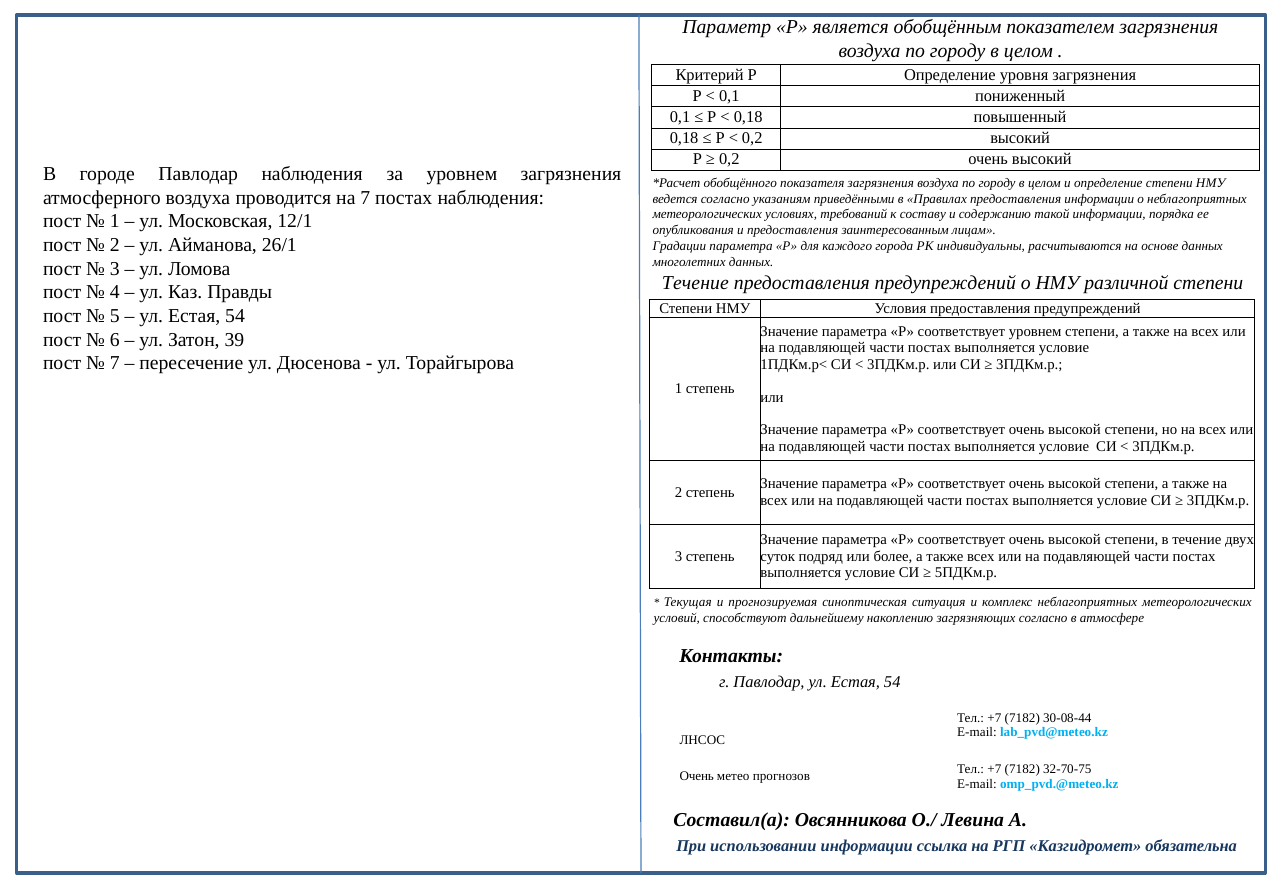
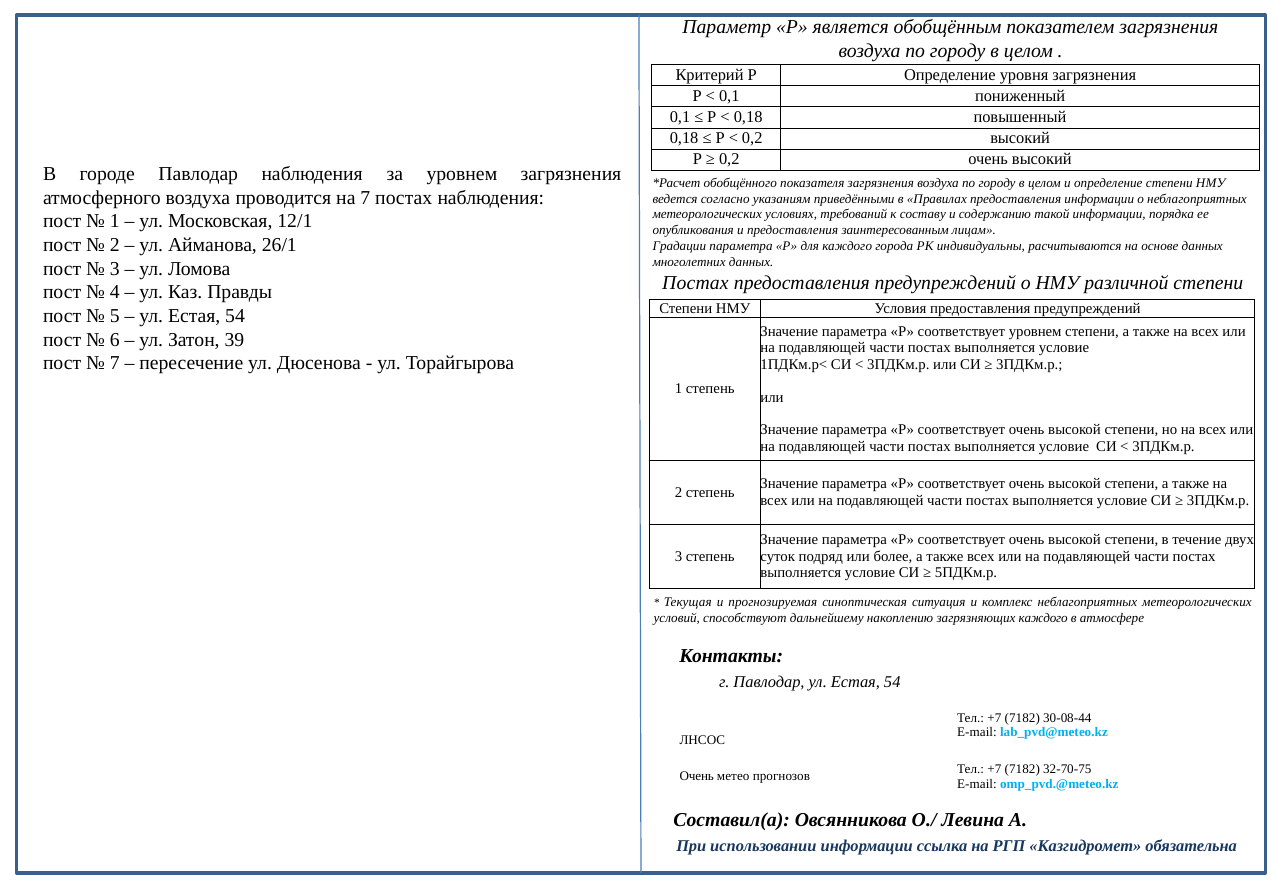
Течение at (695, 283): Течение -> Постах
загрязняющих согласно: согласно -> каждого
